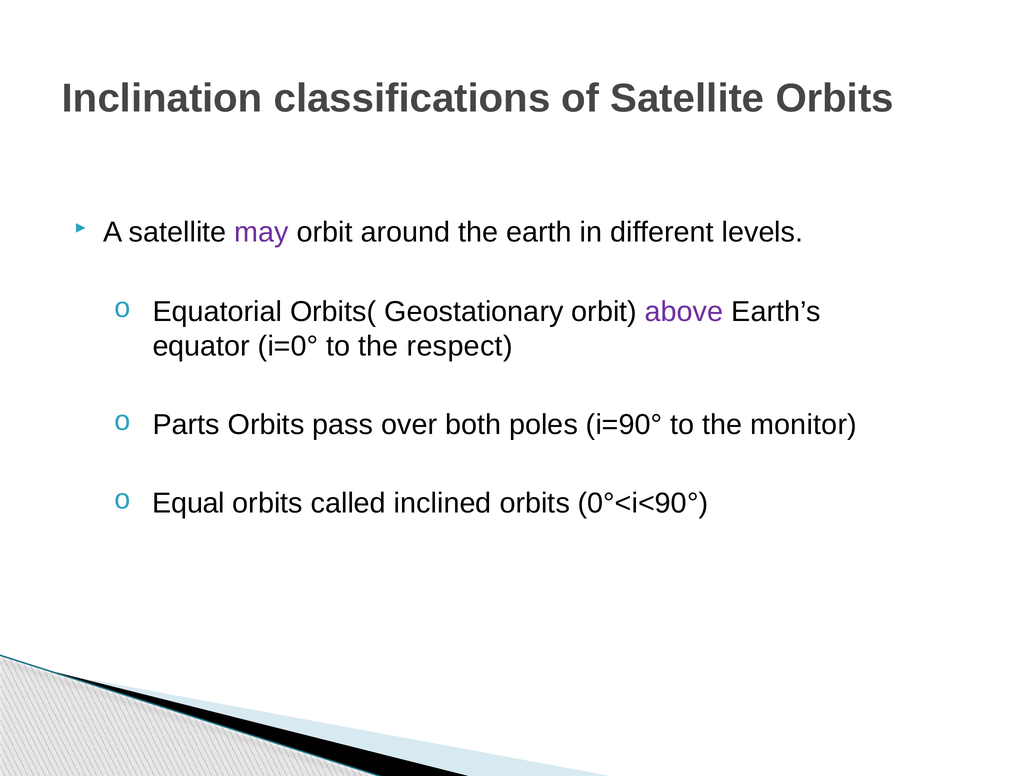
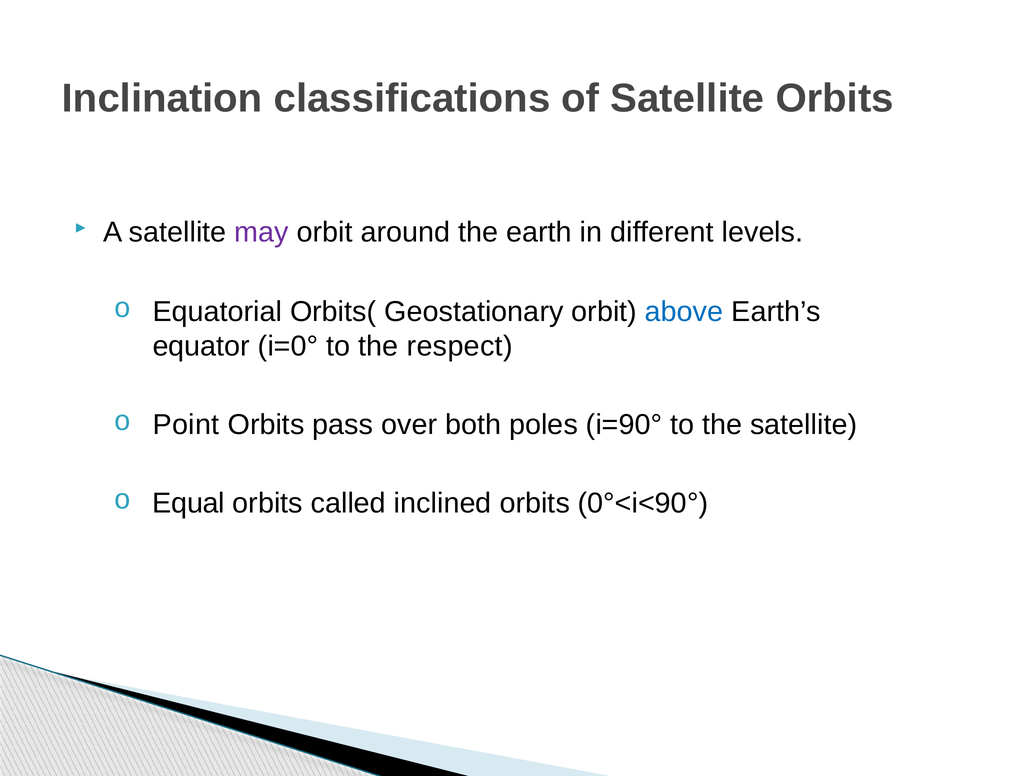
above colour: purple -> blue
Parts: Parts -> Point
the monitor: monitor -> satellite
